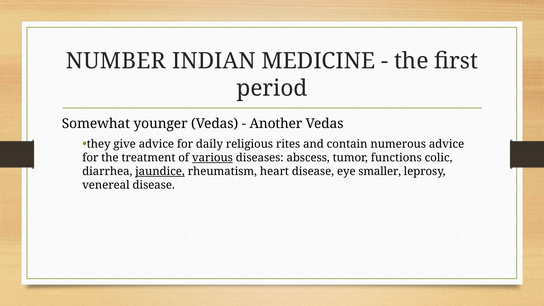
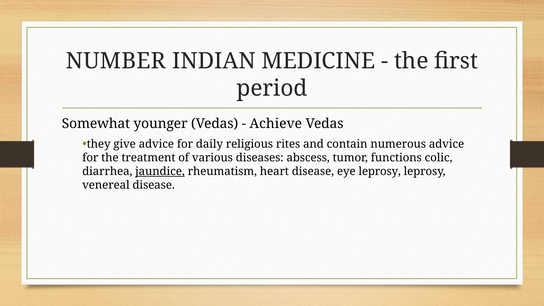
Another: Another -> Achieve
various underline: present -> none
eye smaller: smaller -> leprosy
